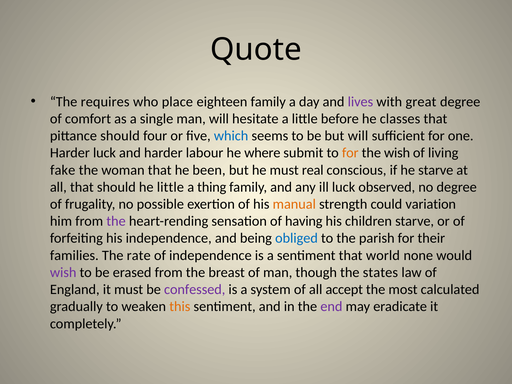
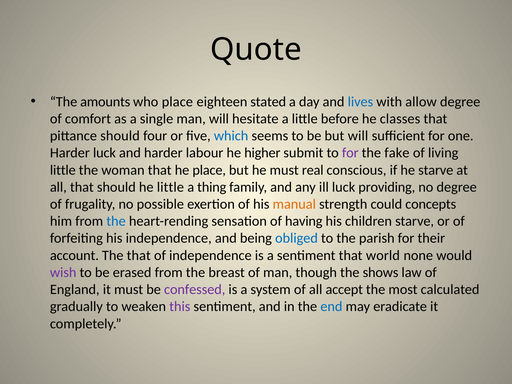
requires: requires -> amounts
eighteen family: family -> stated
lives colour: purple -> blue
great: great -> allow
where: where -> higher
for at (350, 153) colour: orange -> purple
the wish: wish -> fake
fake at (63, 170): fake -> little
he been: been -> place
observed: observed -> providing
variation: variation -> concepts
the at (116, 221) colour: purple -> blue
families: families -> account
The rate: rate -> that
states: states -> shows
this colour: orange -> purple
end colour: purple -> blue
